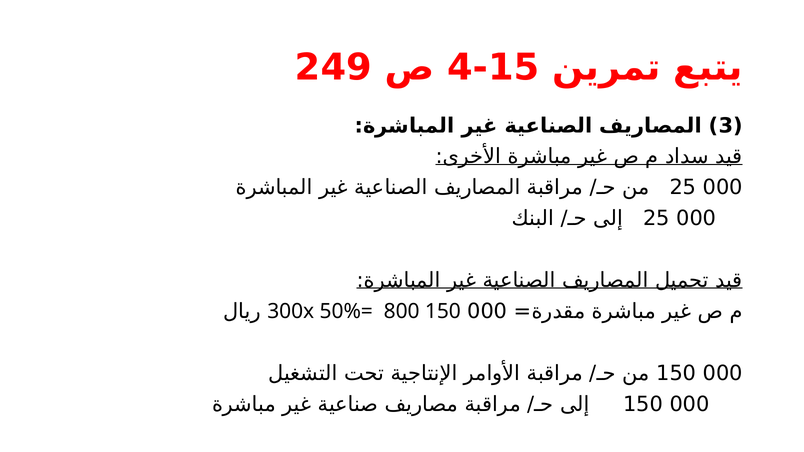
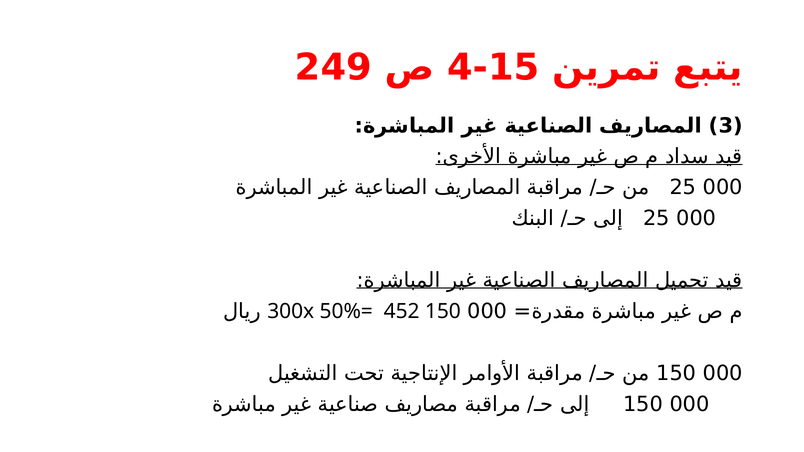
800: 800 -> 452
